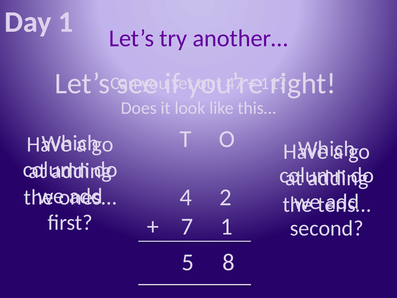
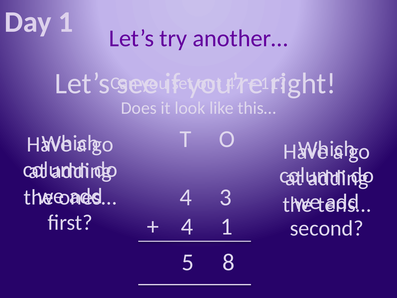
2: 2 -> 3
7 at (187, 226): 7 -> 4
